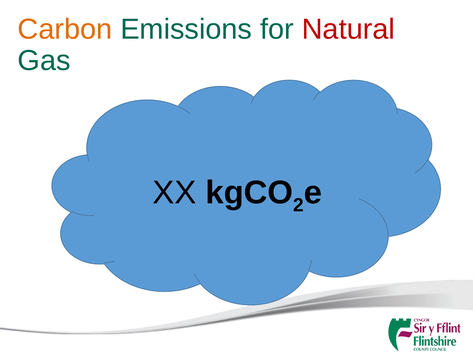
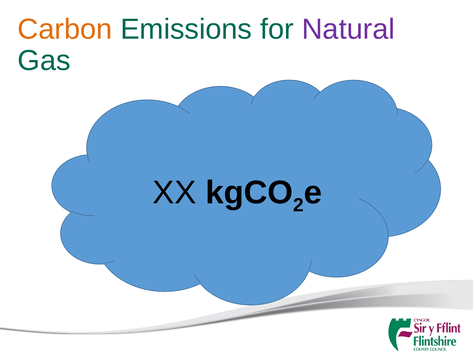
Natural colour: red -> purple
